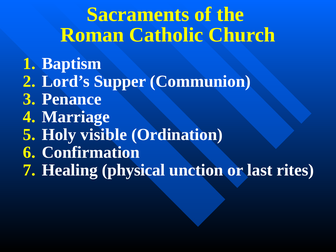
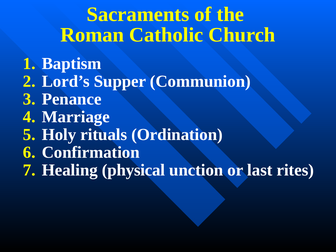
visible: visible -> rituals
